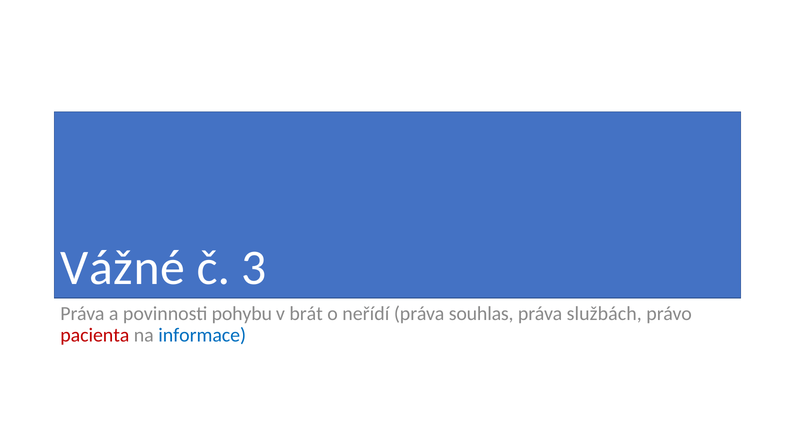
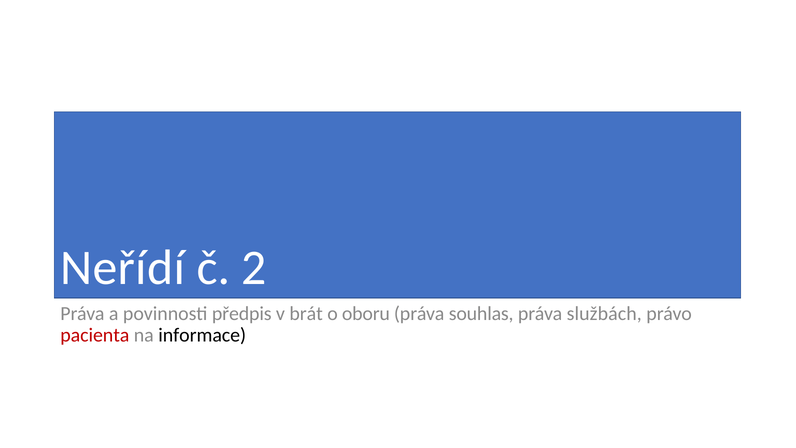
Vážné: Vážné -> Neřídí
3: 3 -> 2
pohybu: pohybu -> předpis
neřídí: neřídí -> oboru
informace colour: blue -> black
